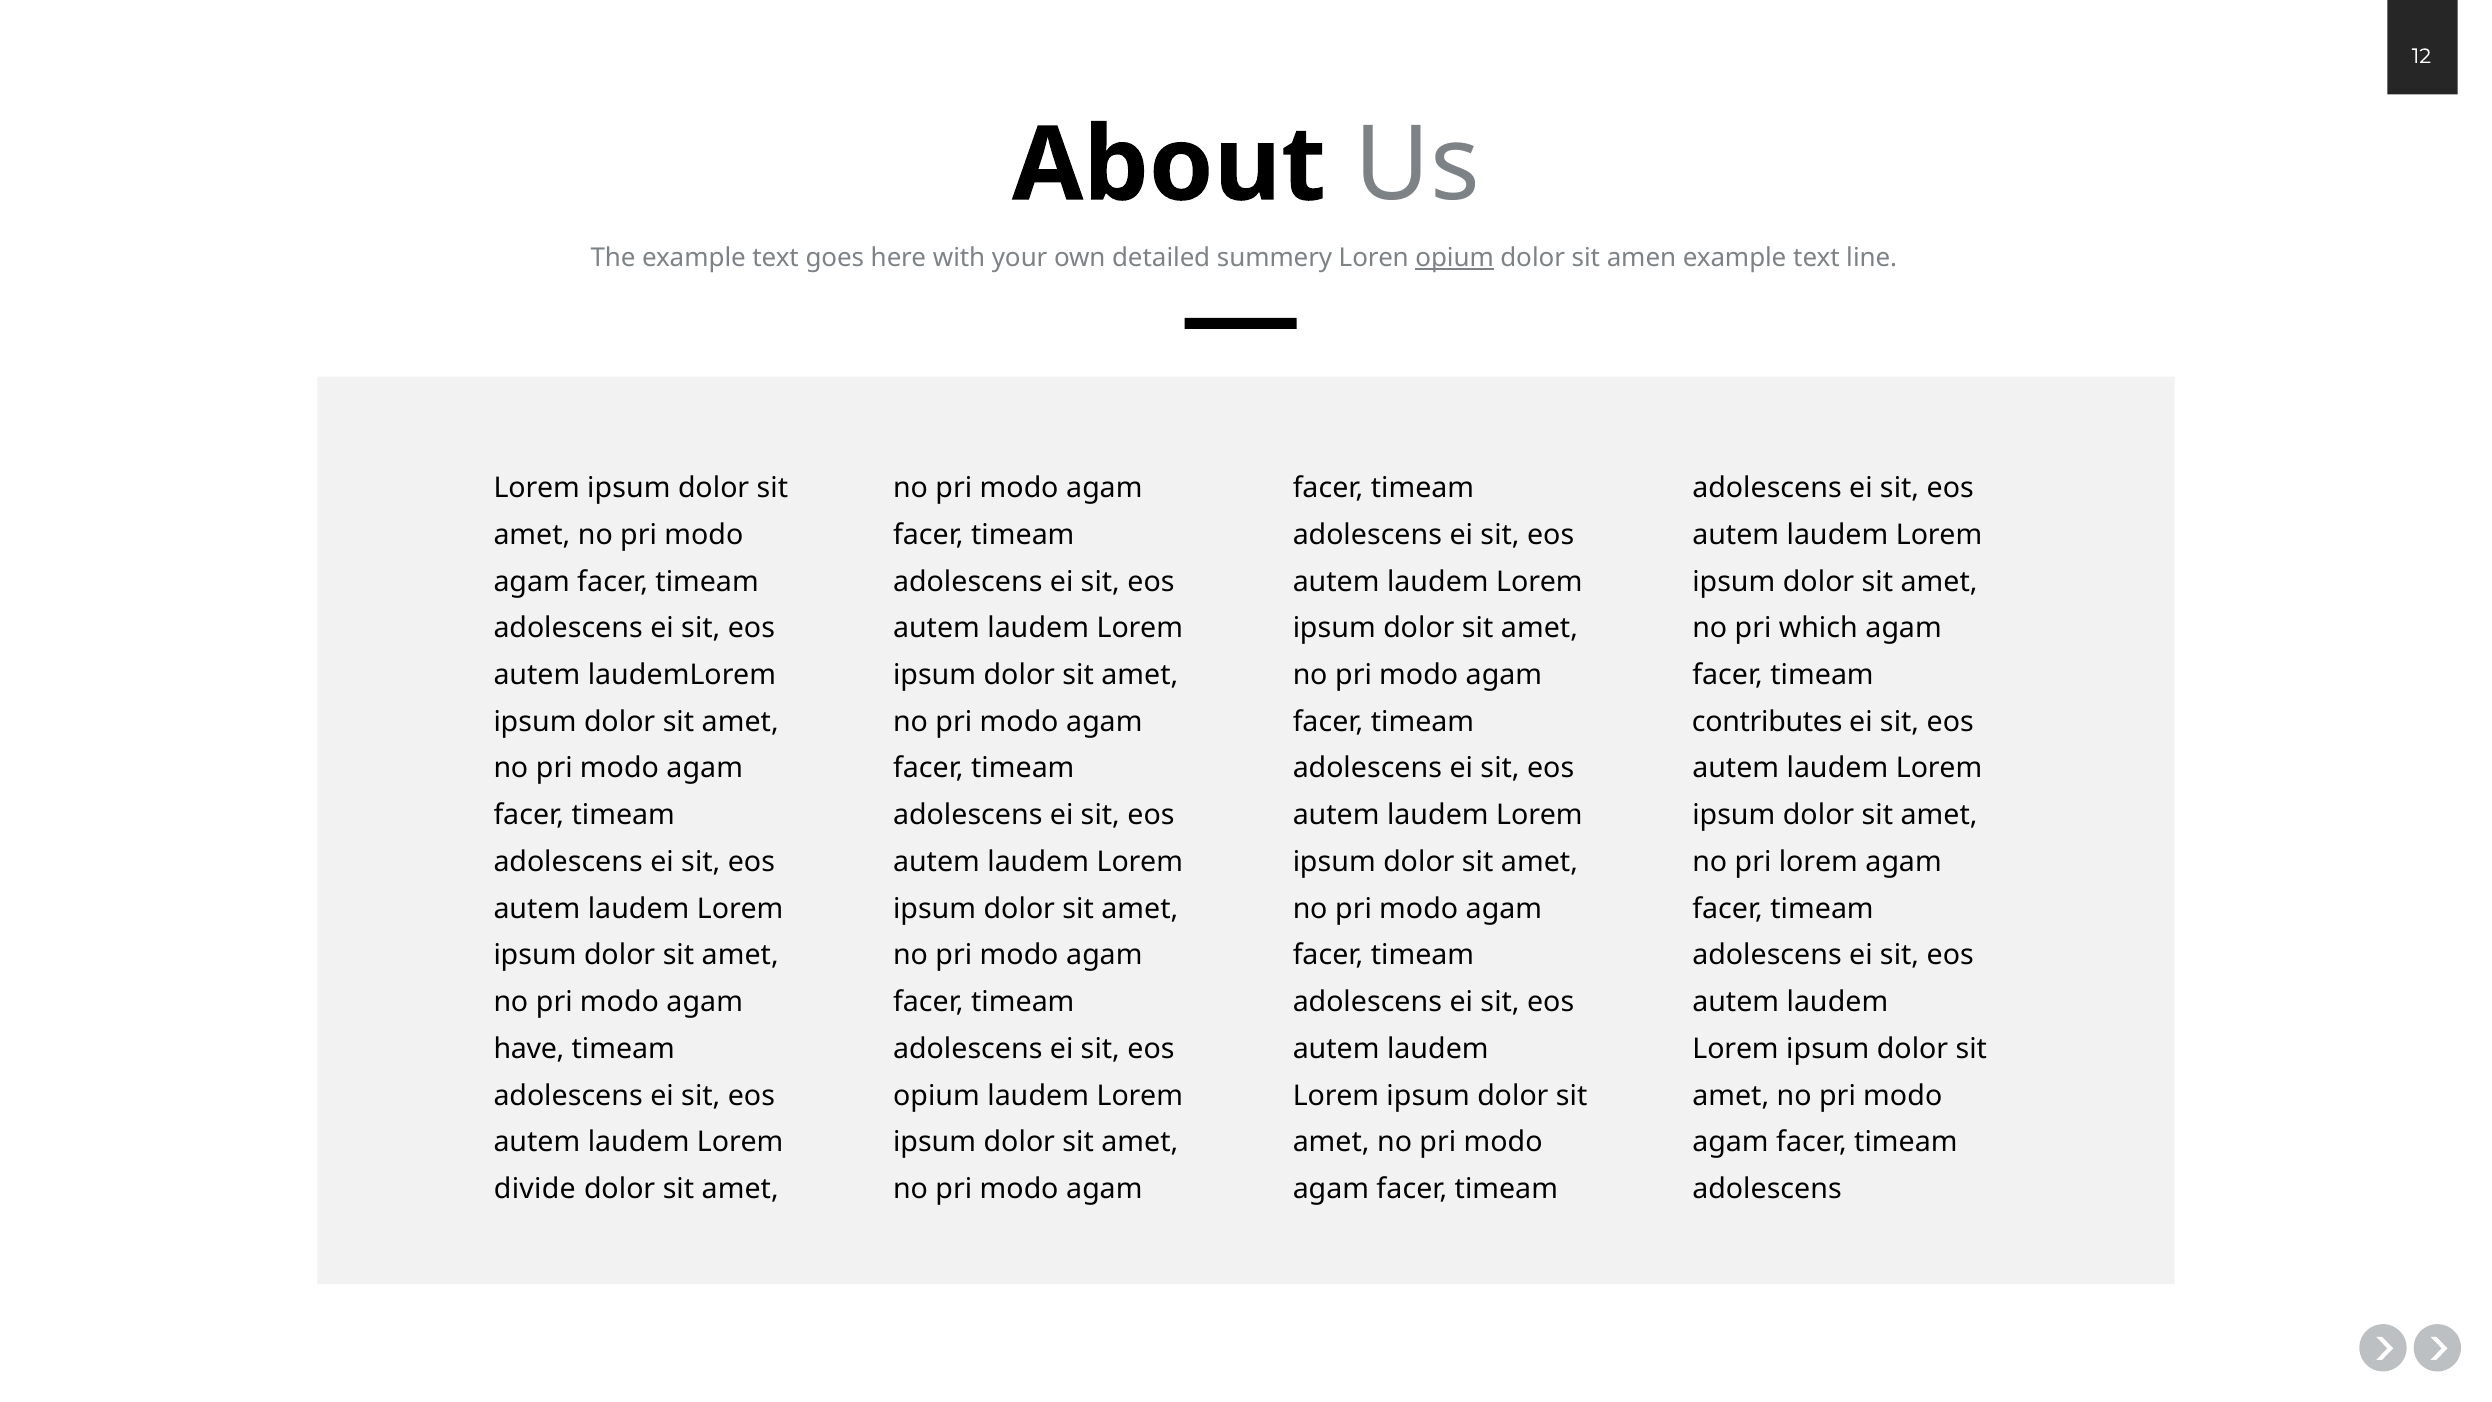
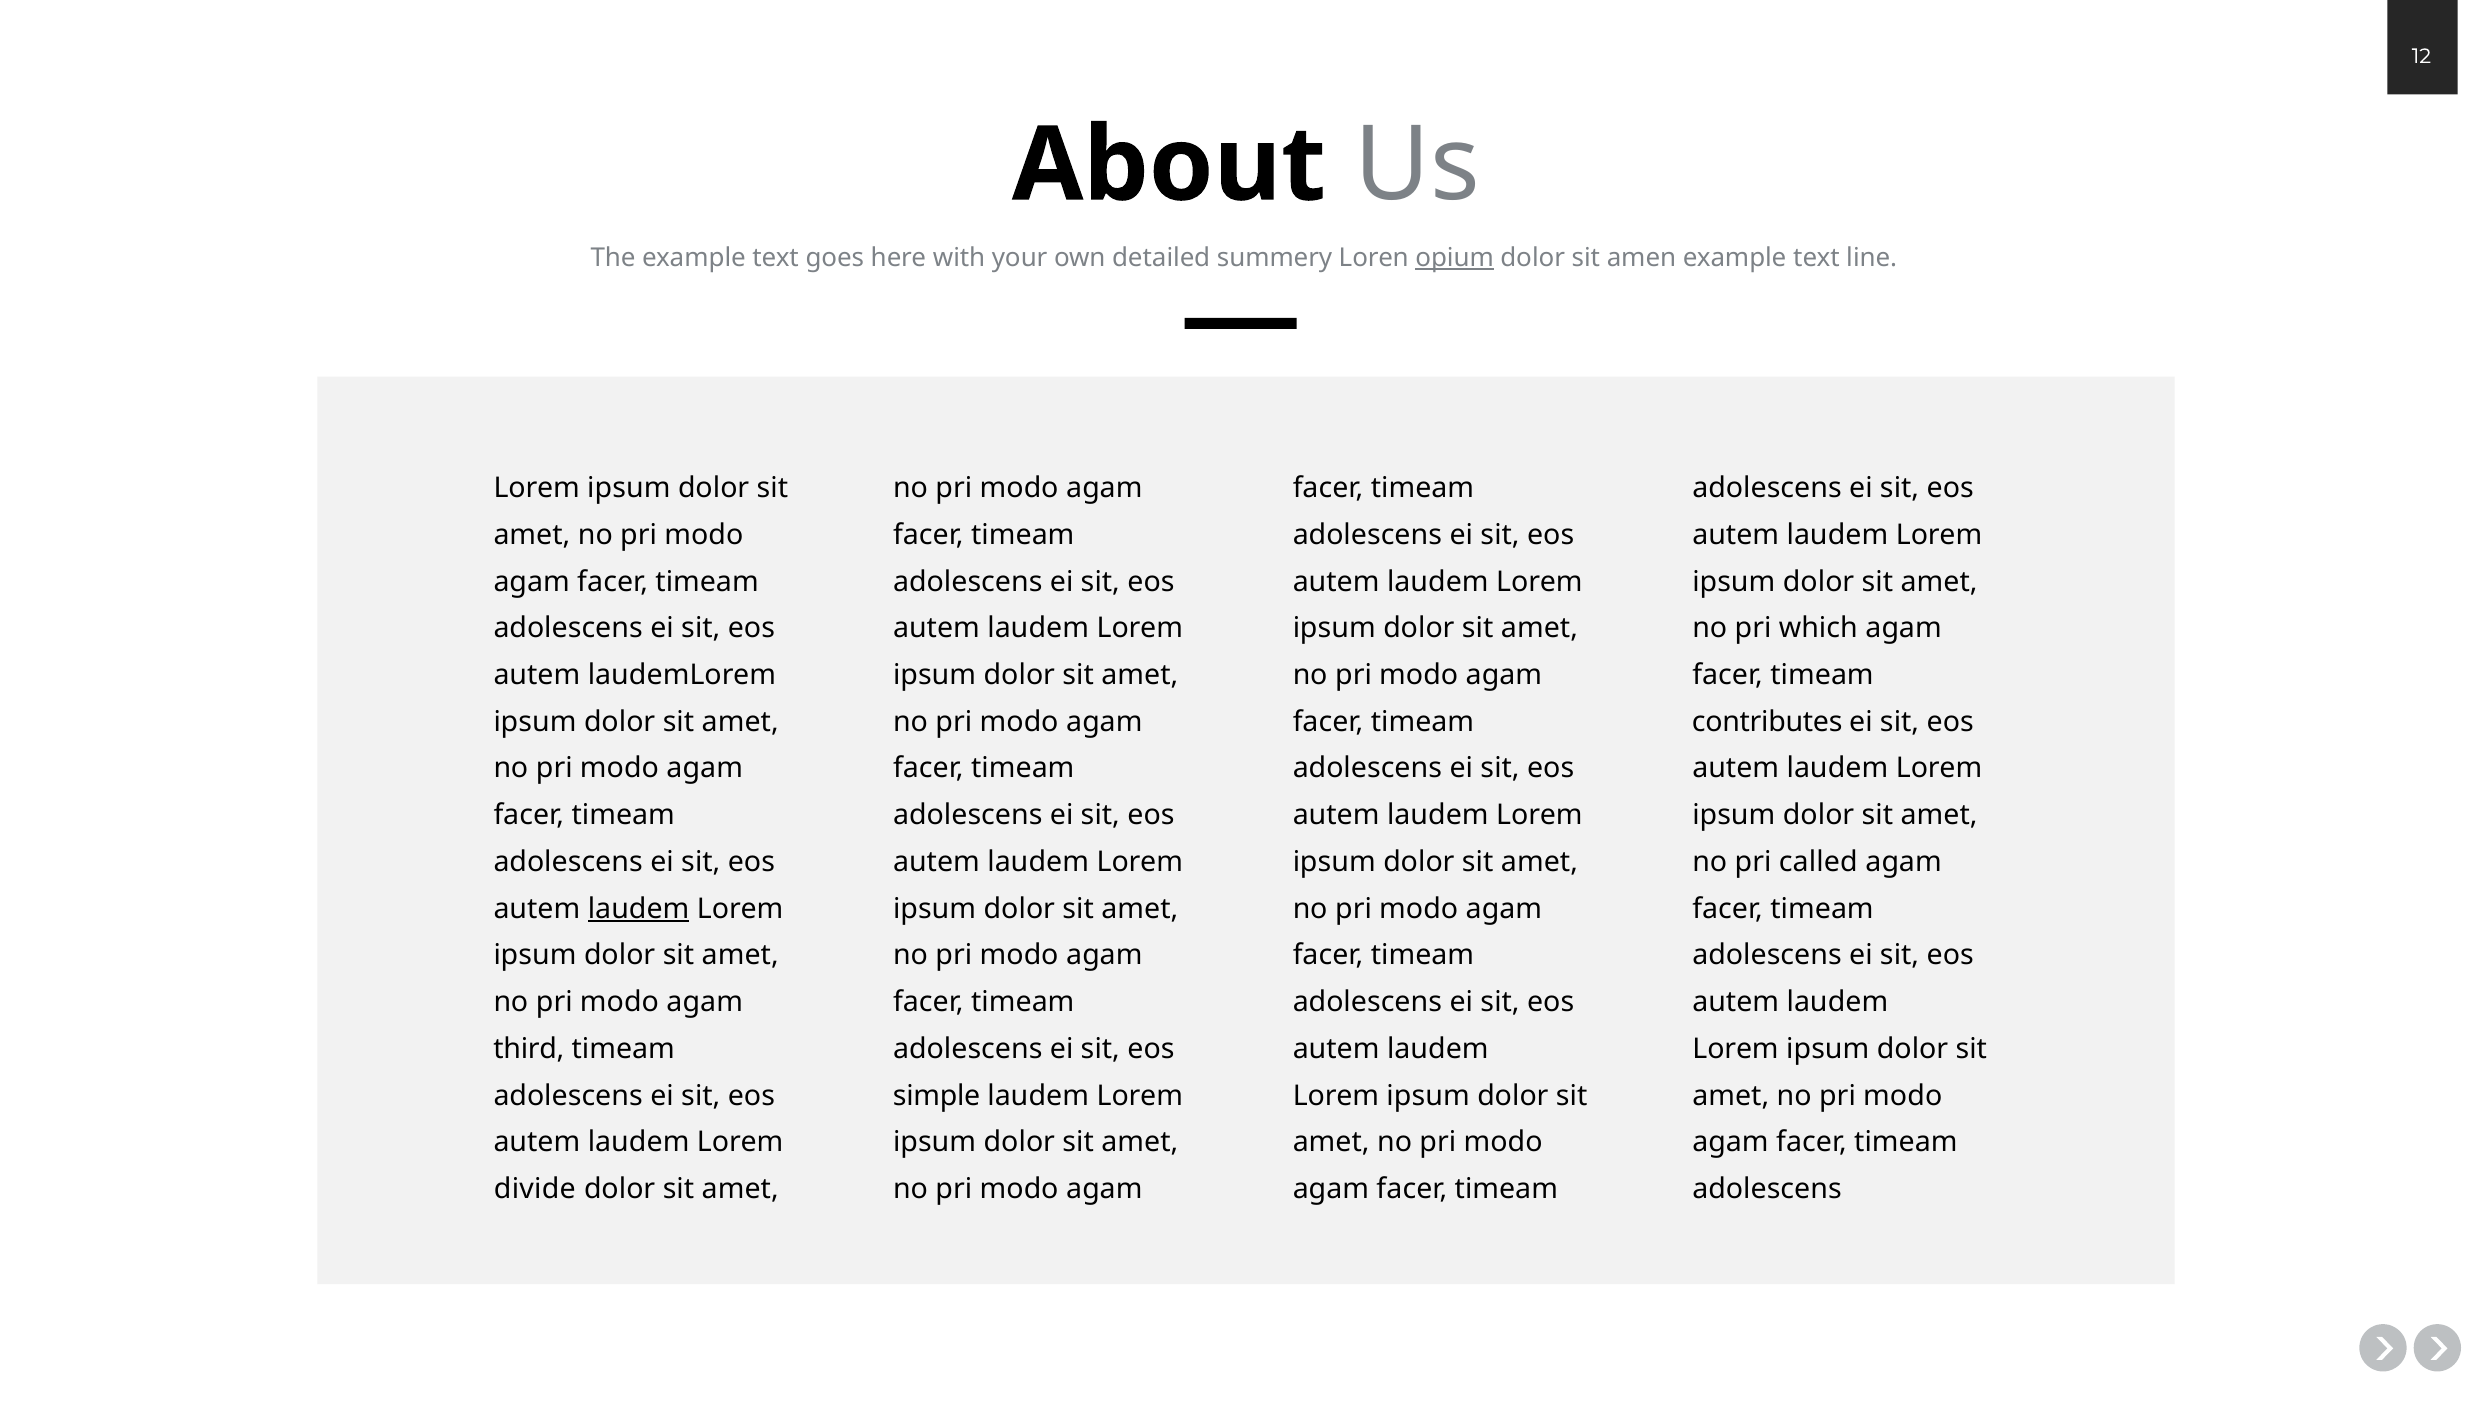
pri lorem: lorem -> called
laudem at (639, 909) underline: none -> present
have: have -> third
opium at (936, 1095): opium -> simple
